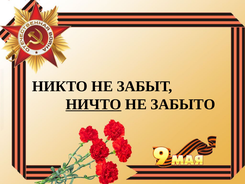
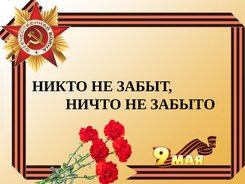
НИЧТО underline: present -> none
